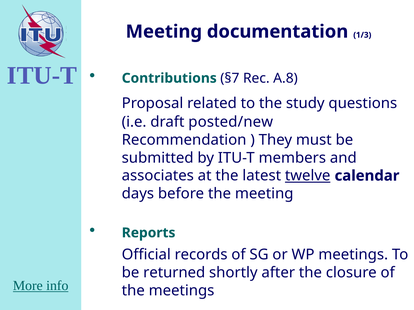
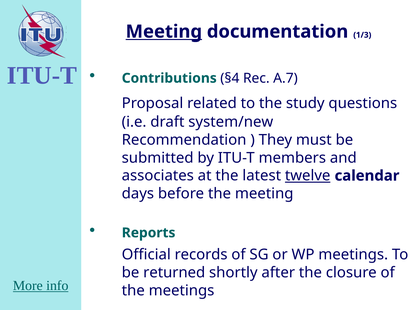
Meeting at (164, 32) underline: none -> present
§7: §7 -> §4
A.8: A.8 -> A.7
posted/new: posted/new -> system/new
